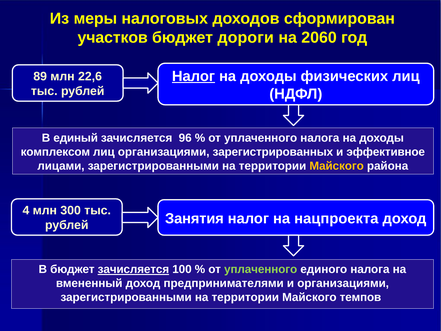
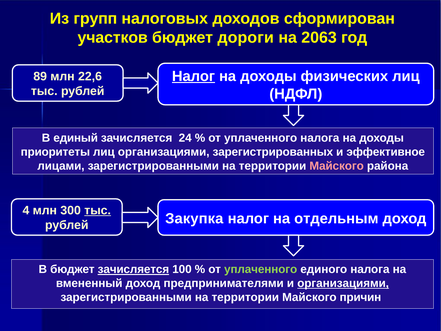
меры: меры -> групп
2060: 2060 -> 2063
96: 96 -> 24
комплексом: комплексом -> приоритеты
Майского at (337, 166) colour: yellow -> pink
тыс at (98, 210) underline: none -> present
Занятия: Занятия -> Закупка
нацпроекта: нацпроекта -> отдельным
организациями at (343, 283) underline: none -> present
темпов: темпов -> причин
